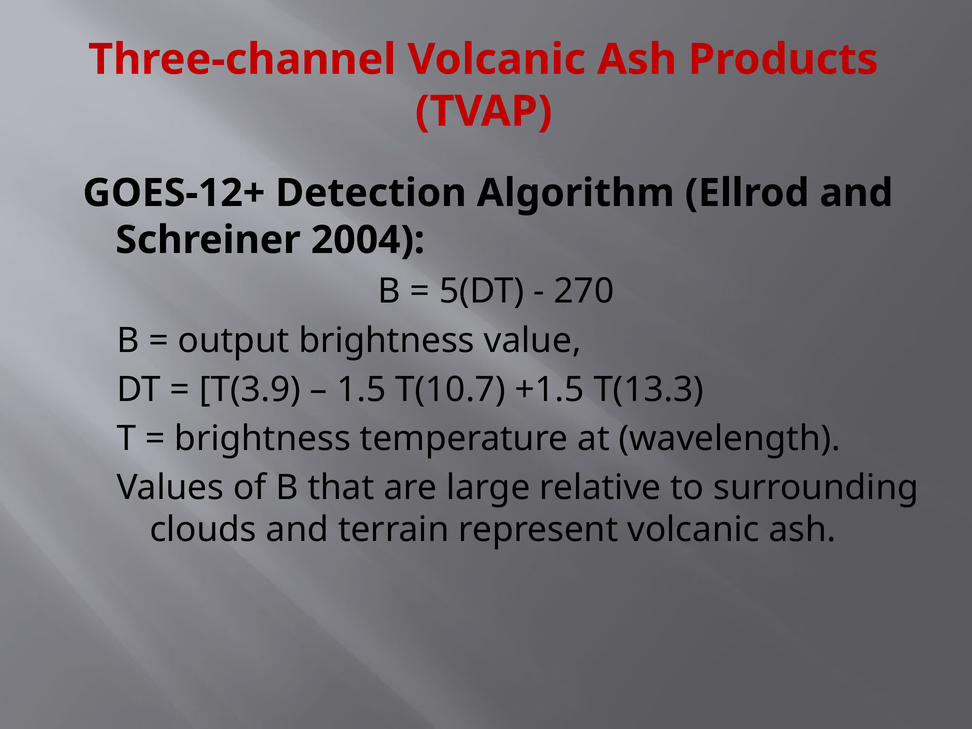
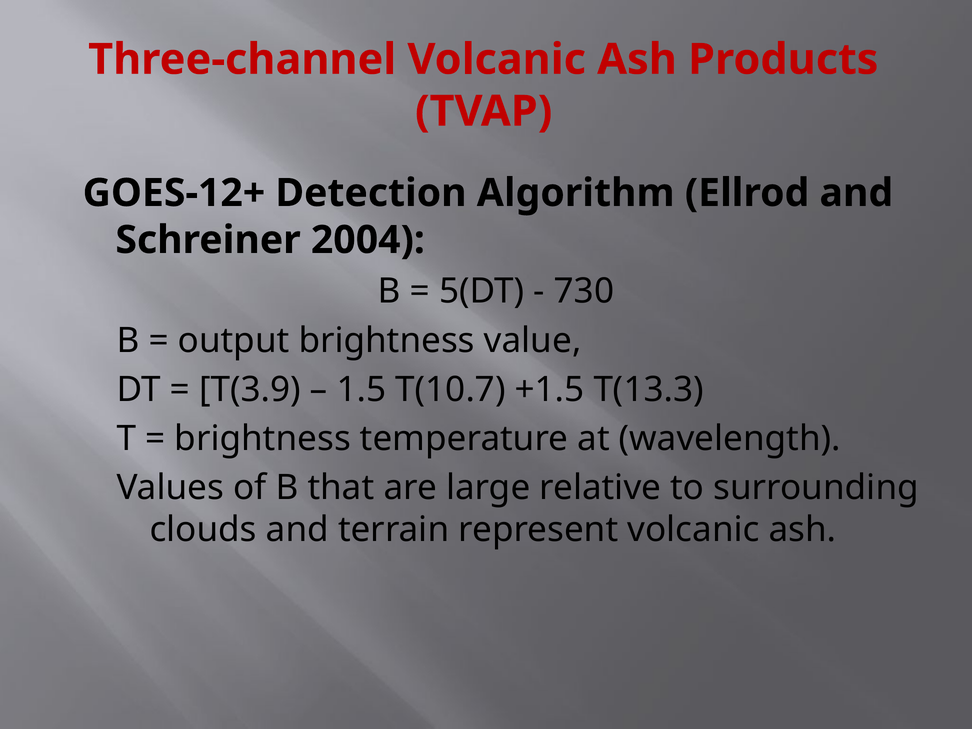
270: 270 -> 730
